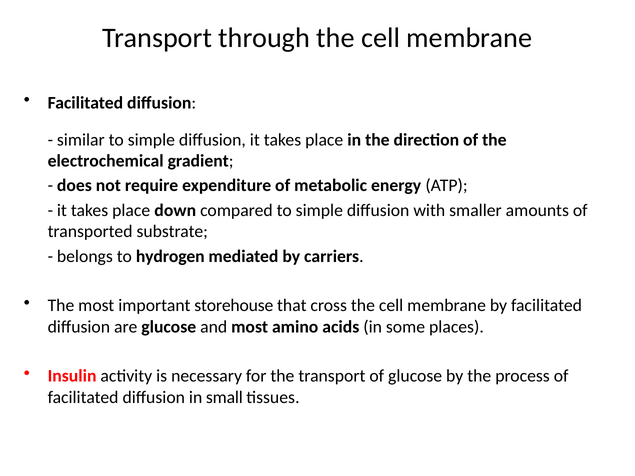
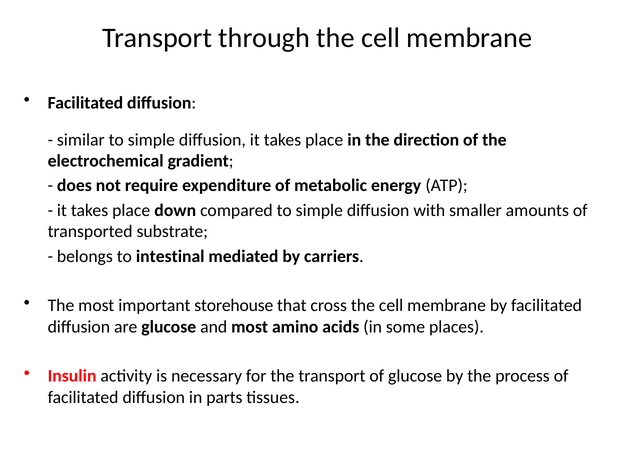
hydrogen: hydrogen -> intestinal
small: small -> parts
